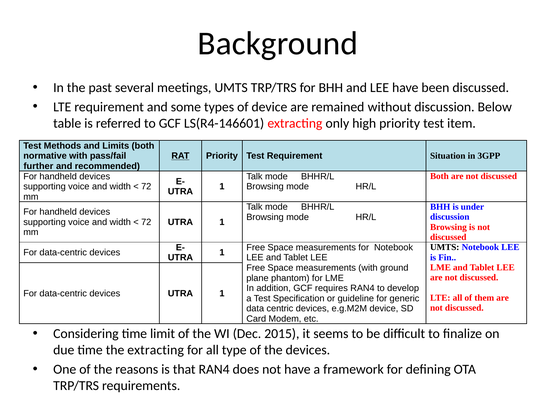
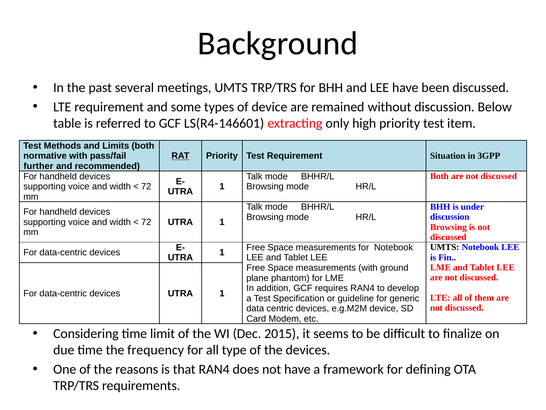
the extracting: extracting -> frequency
